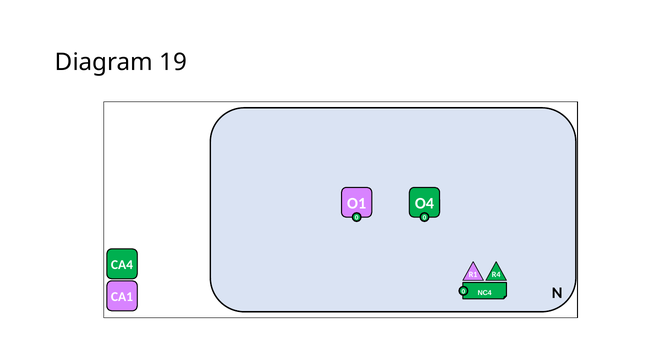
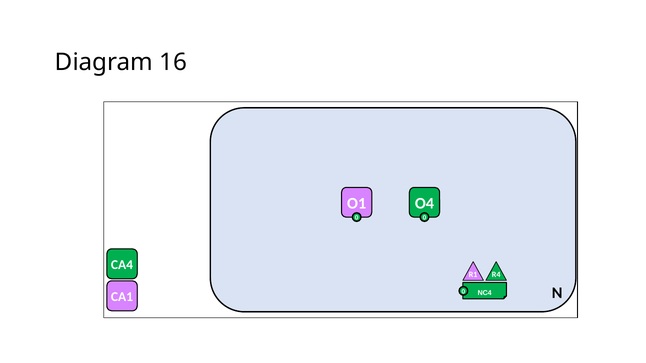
19: 19 -> 16
